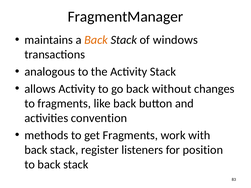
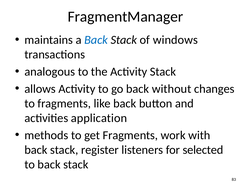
Back at (96, 40) colour: orange -> blue
convention: convention -> application
position: position -> selected
